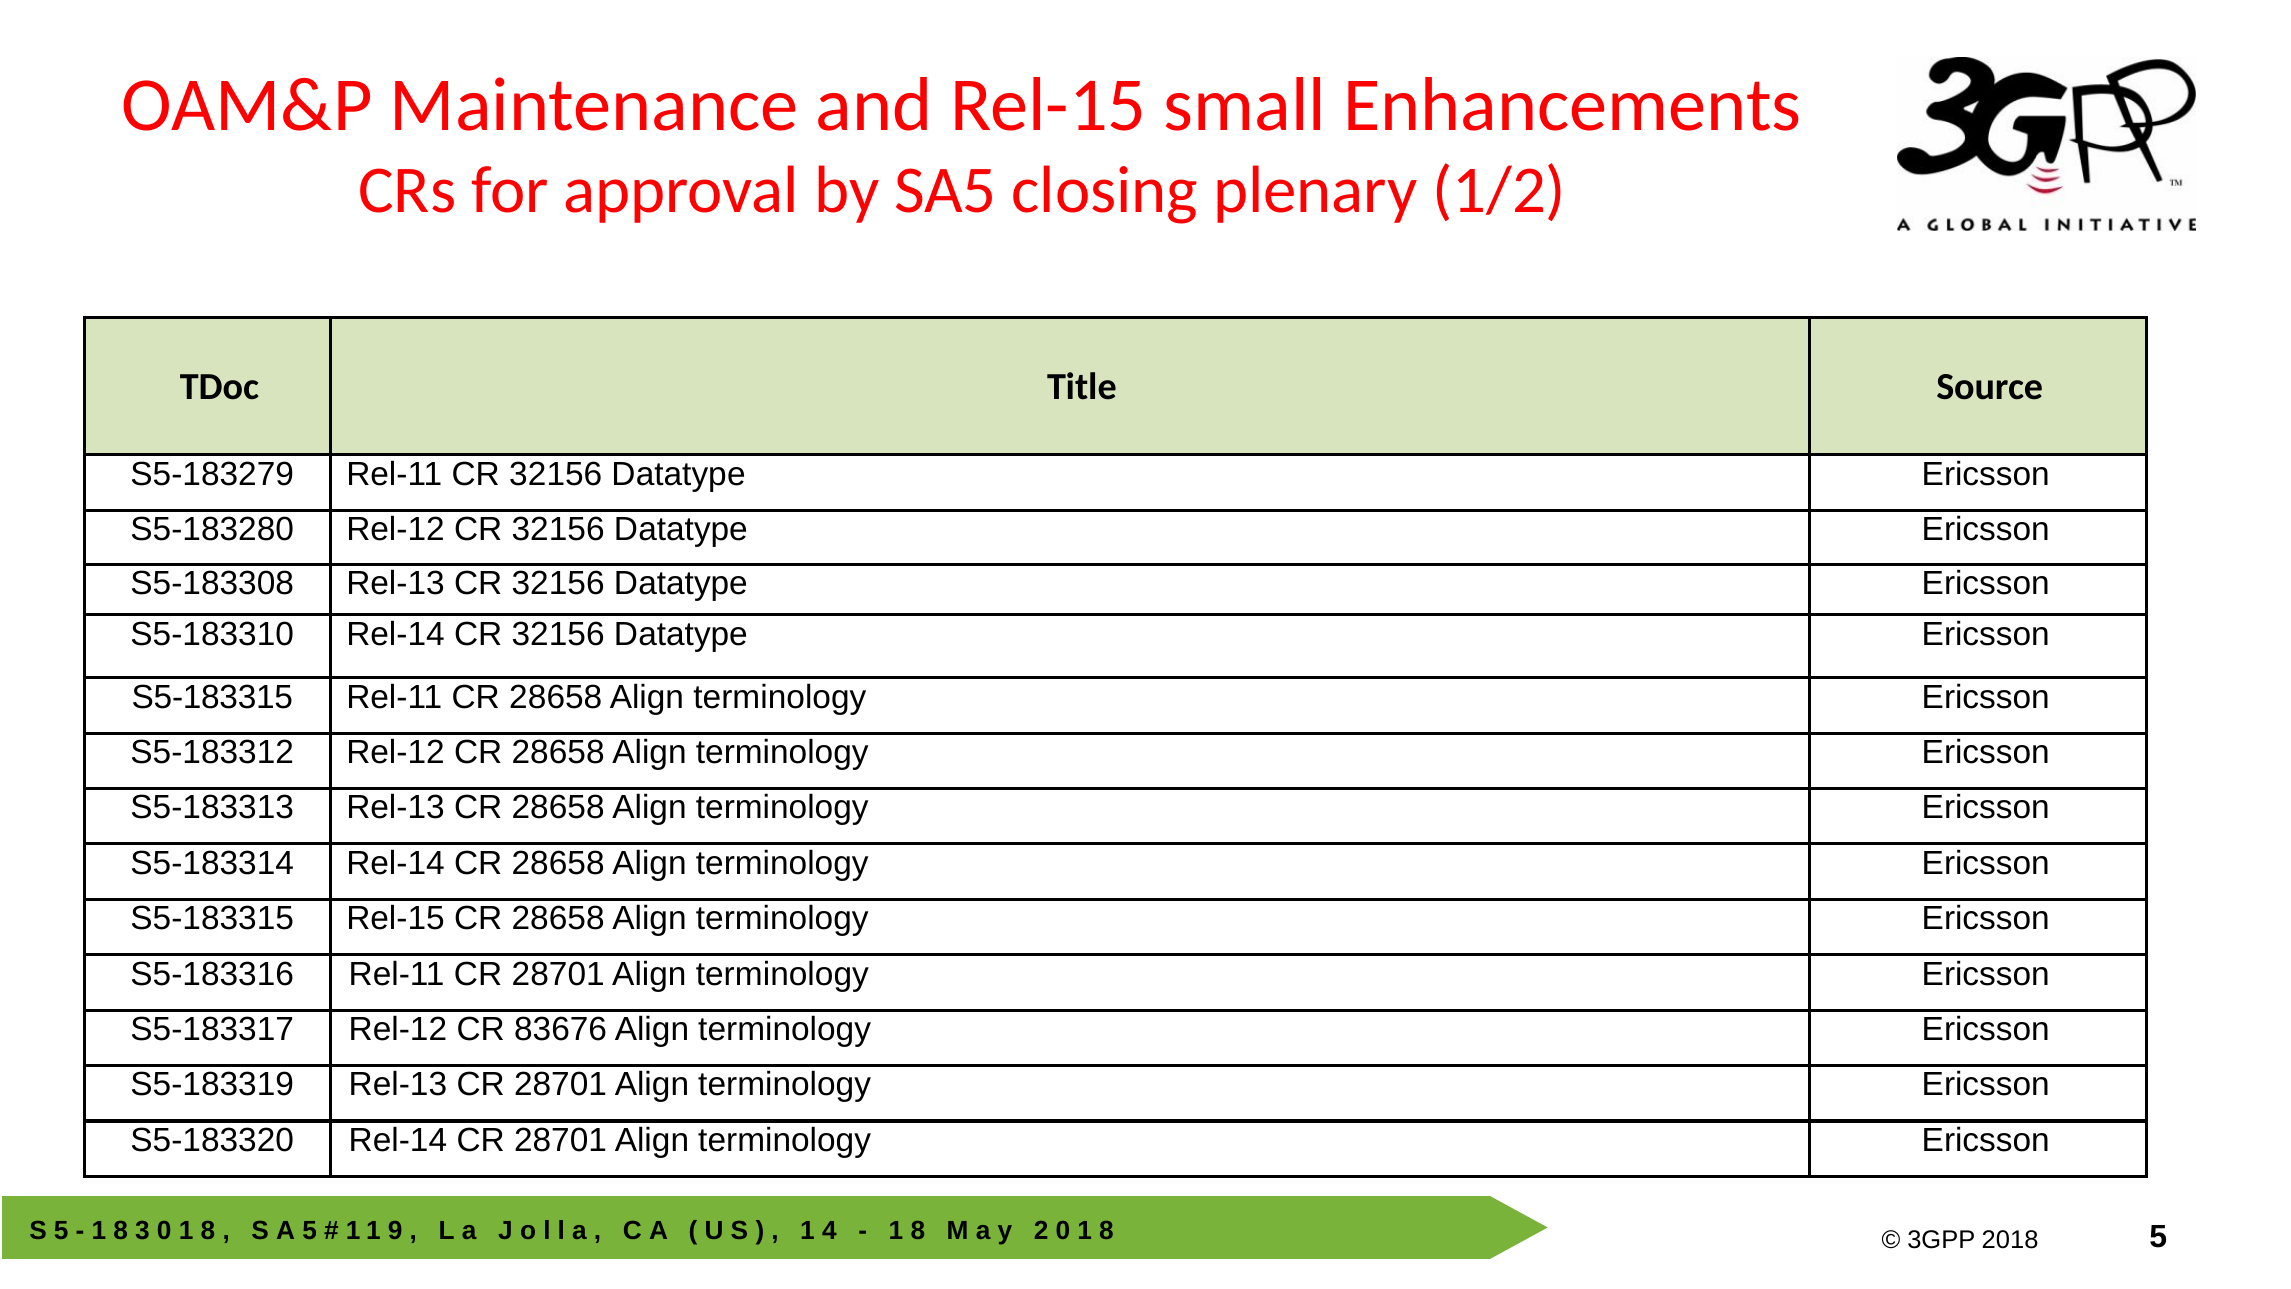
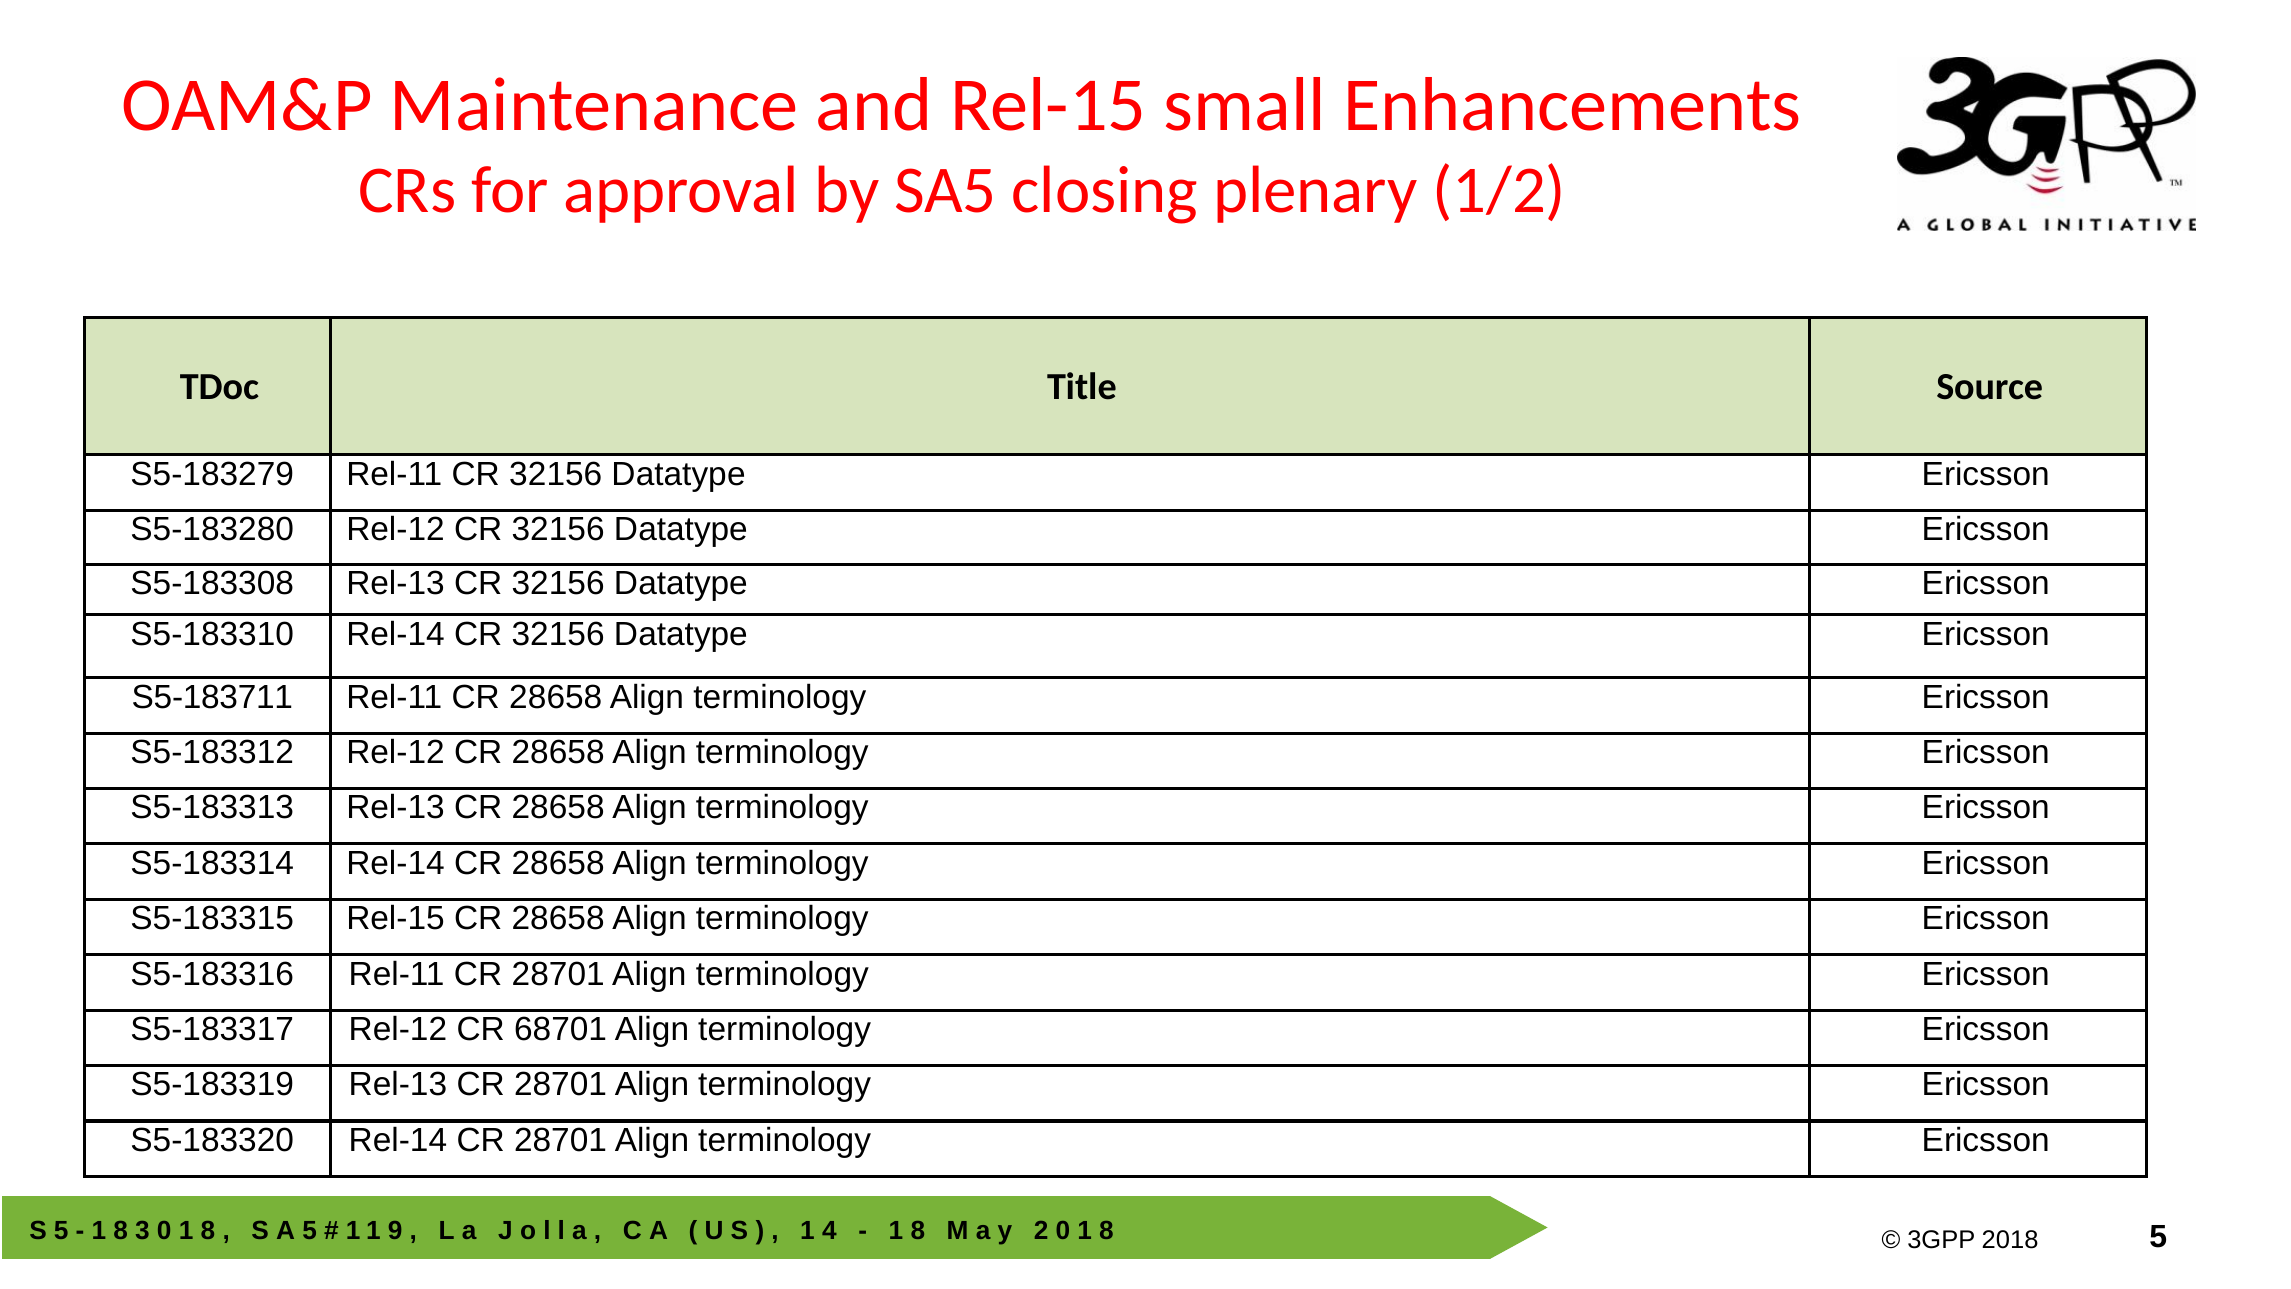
S5‑183315 at (212, 697): S5‑183315 -> S5‑183711
83676: 83676 -> 68701
